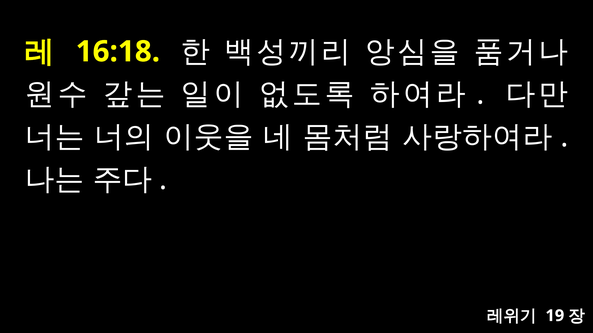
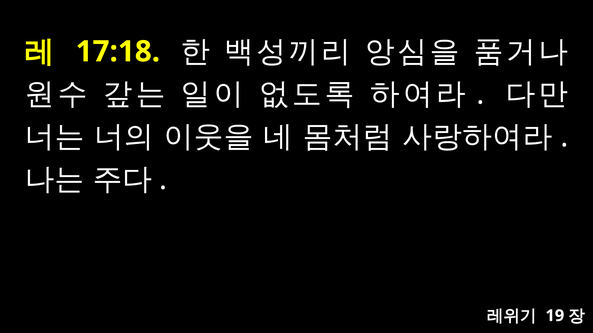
16:18: 16:18 -> 17:18
